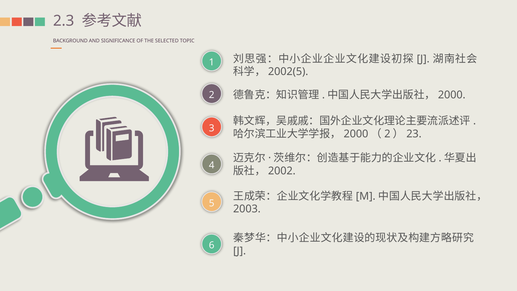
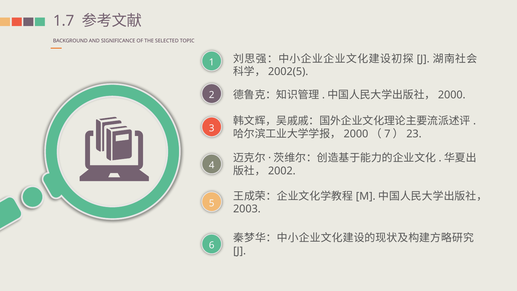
2.3: 2.3 -> 1.7
2 at (387, 134): 2 -> 7
